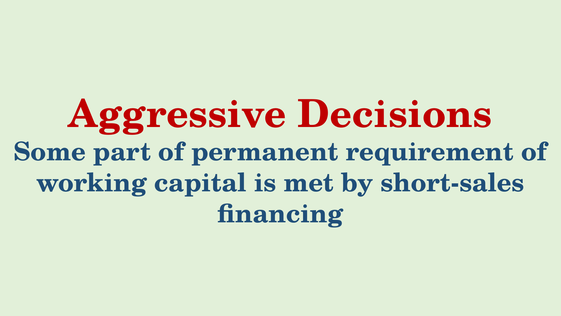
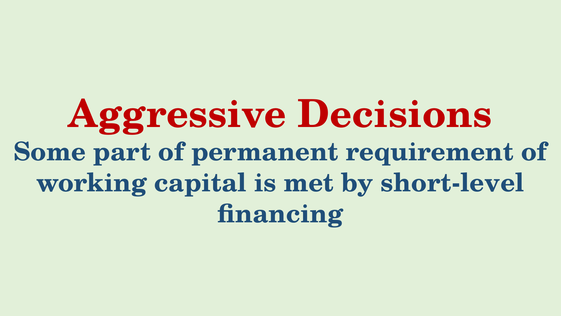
short-sales: short-sales -> short-level
